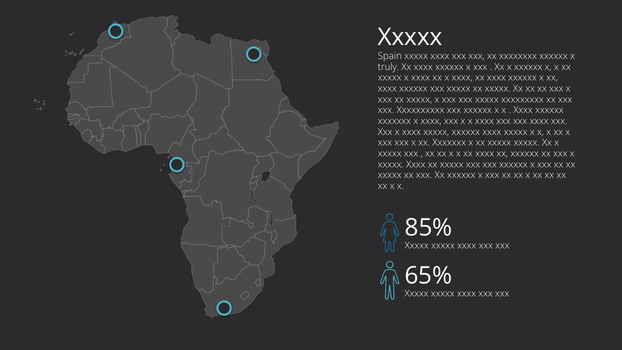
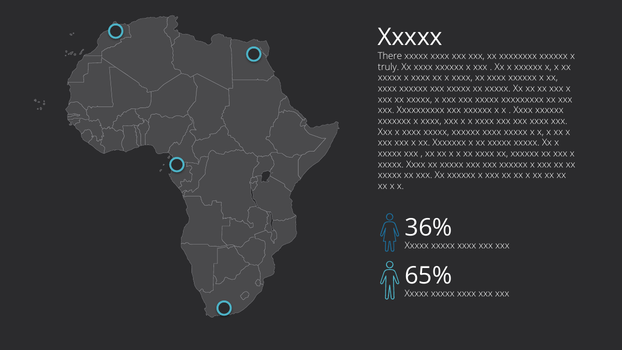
Spain: Spain -> There
85%: 85% -> 36%
